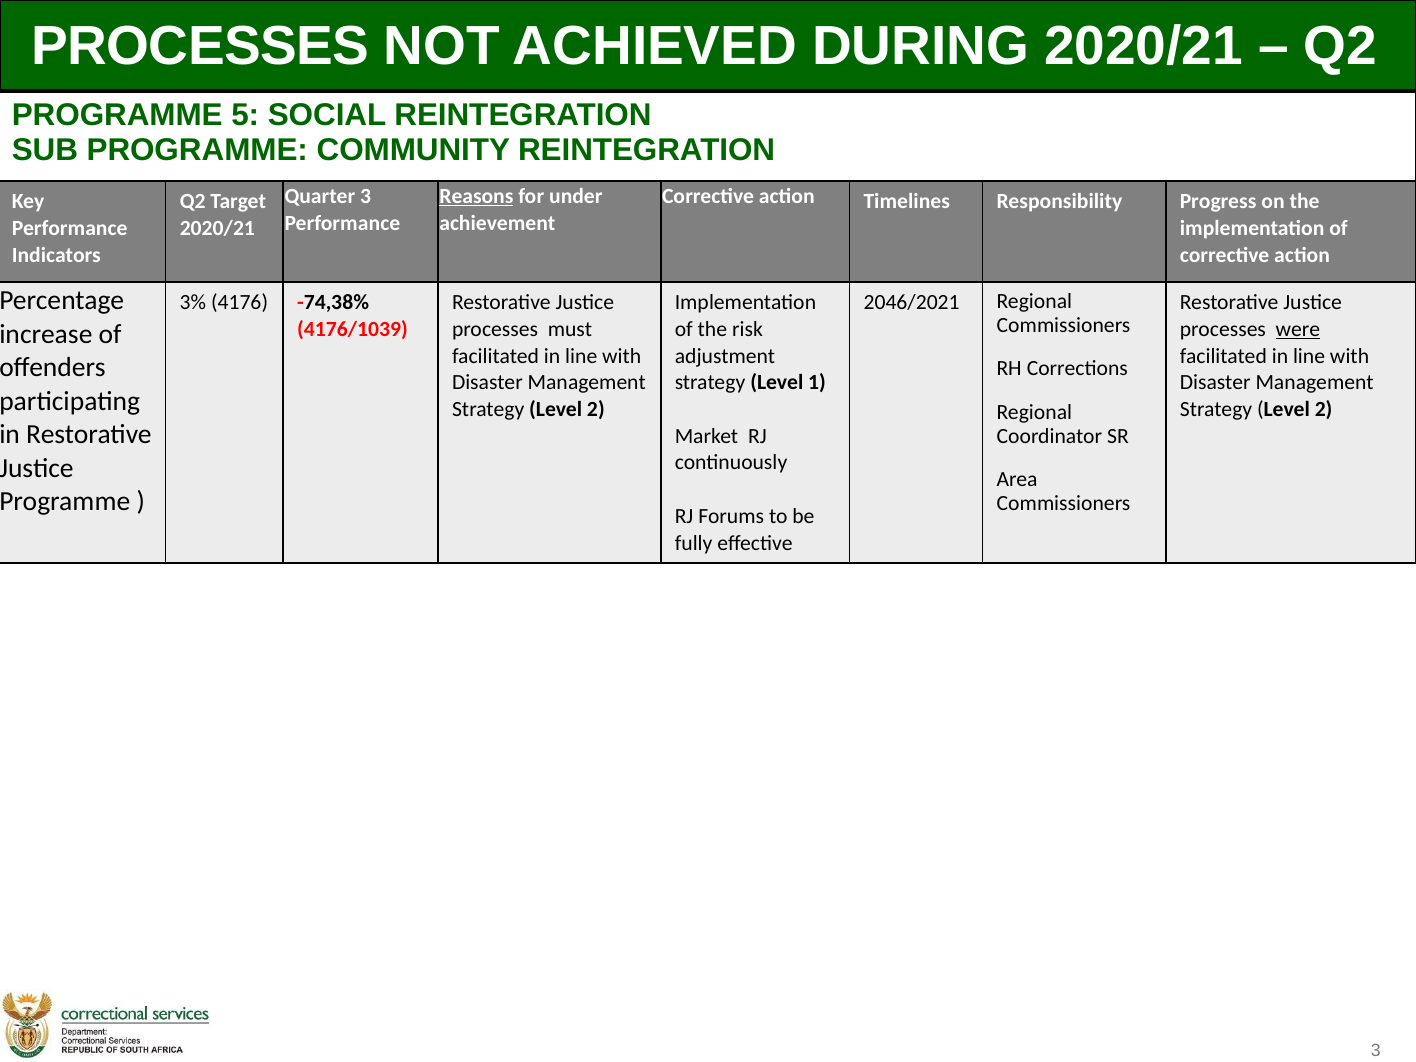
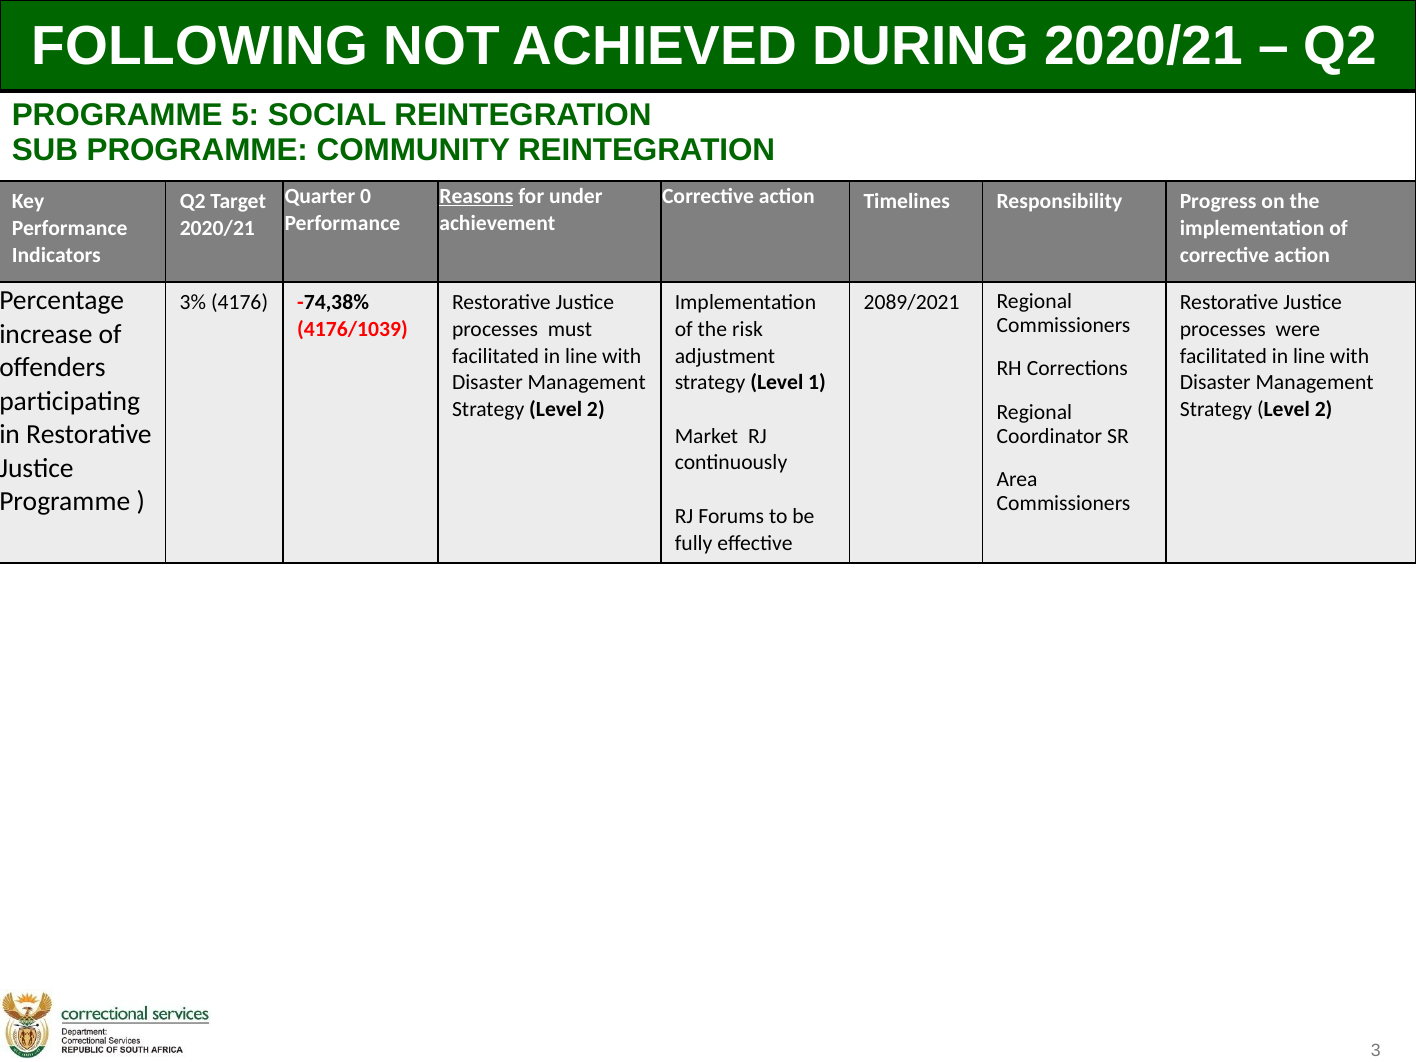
PROCESSES at (200, 46): PROCESSES -> FOLLOWING
Quarter 3: 3 -> 0
2046/2021: 2046/2021 -> 2089/2021
were underline: present -> none
